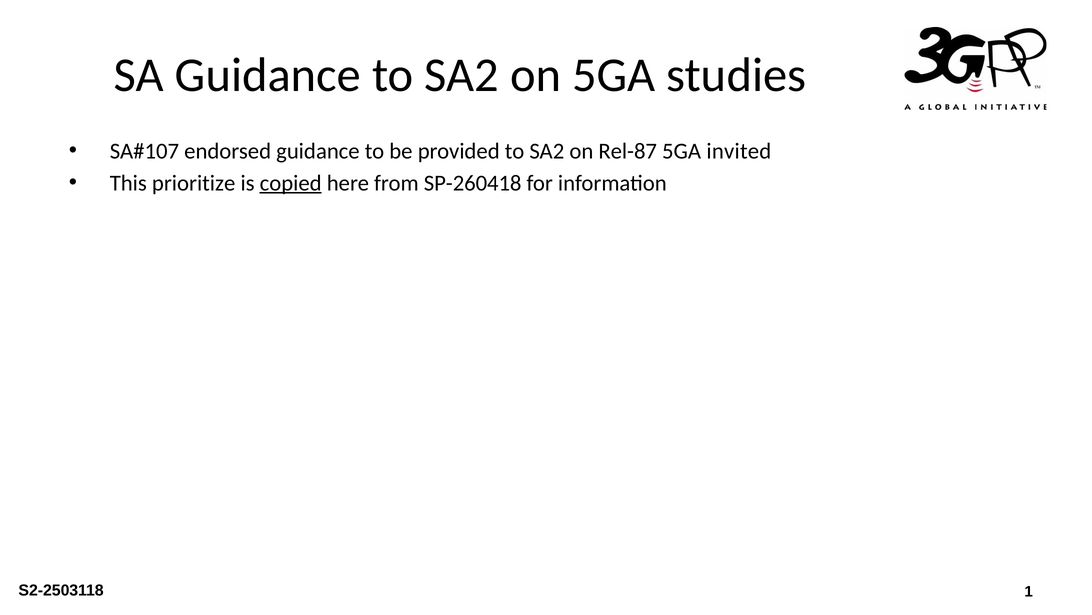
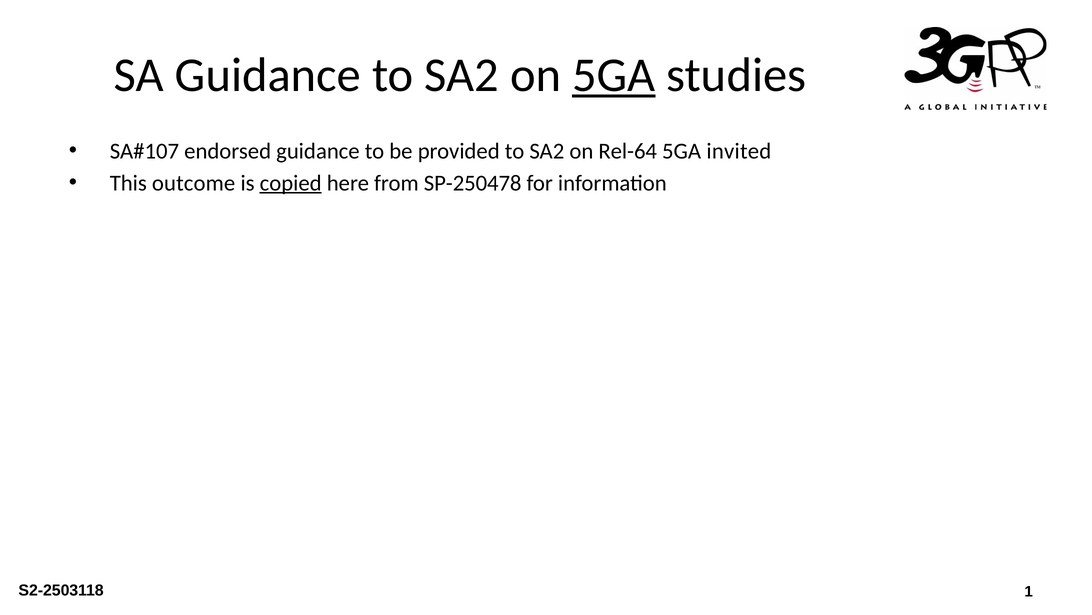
5GA at (614, 75) underline: none -> present
Rel-87: Rel-87 -> Rel-64
prioritize: prioritize -> outcome
SP-260418: SP-260418 -> SP-250478
